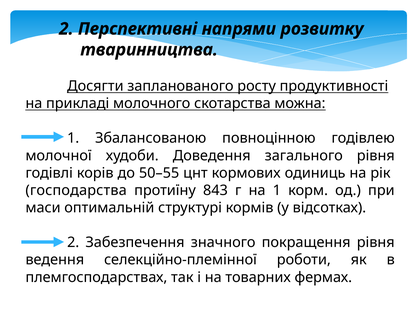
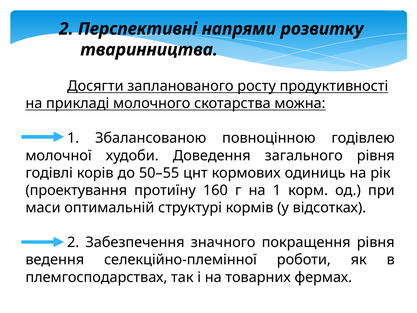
господарства: господарства -> проектування
843: 843 -> 160
